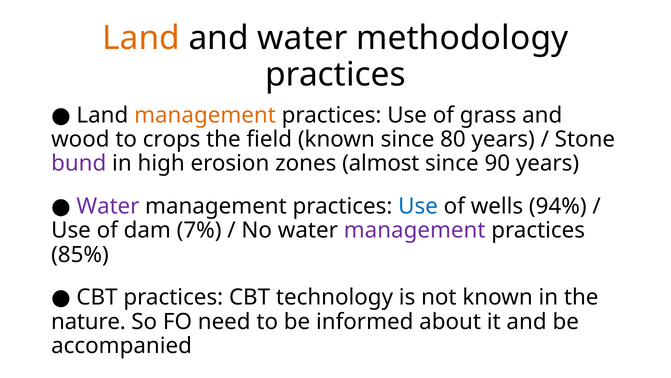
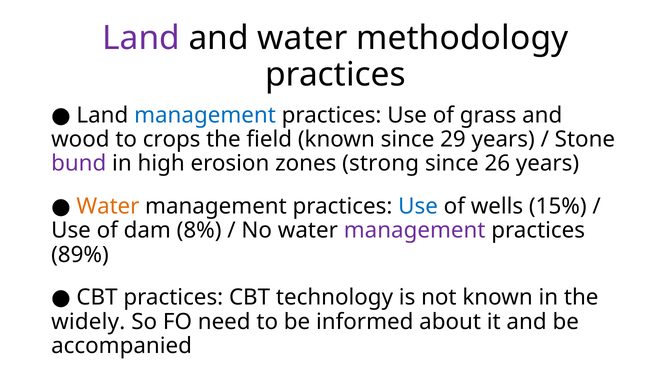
Land at (141, 38) colour: orange -> purple
management at (205, 115) colour: orange -> blue
80: 80 -> 29
almost: almost -> strong
90: 90 -> 26
Water at (108, 206) colour: purple -> orange
94%: 94% -> 15%
7%: 7% -> 8%
85%: 85% -> 89%
nature: nature -> widely
